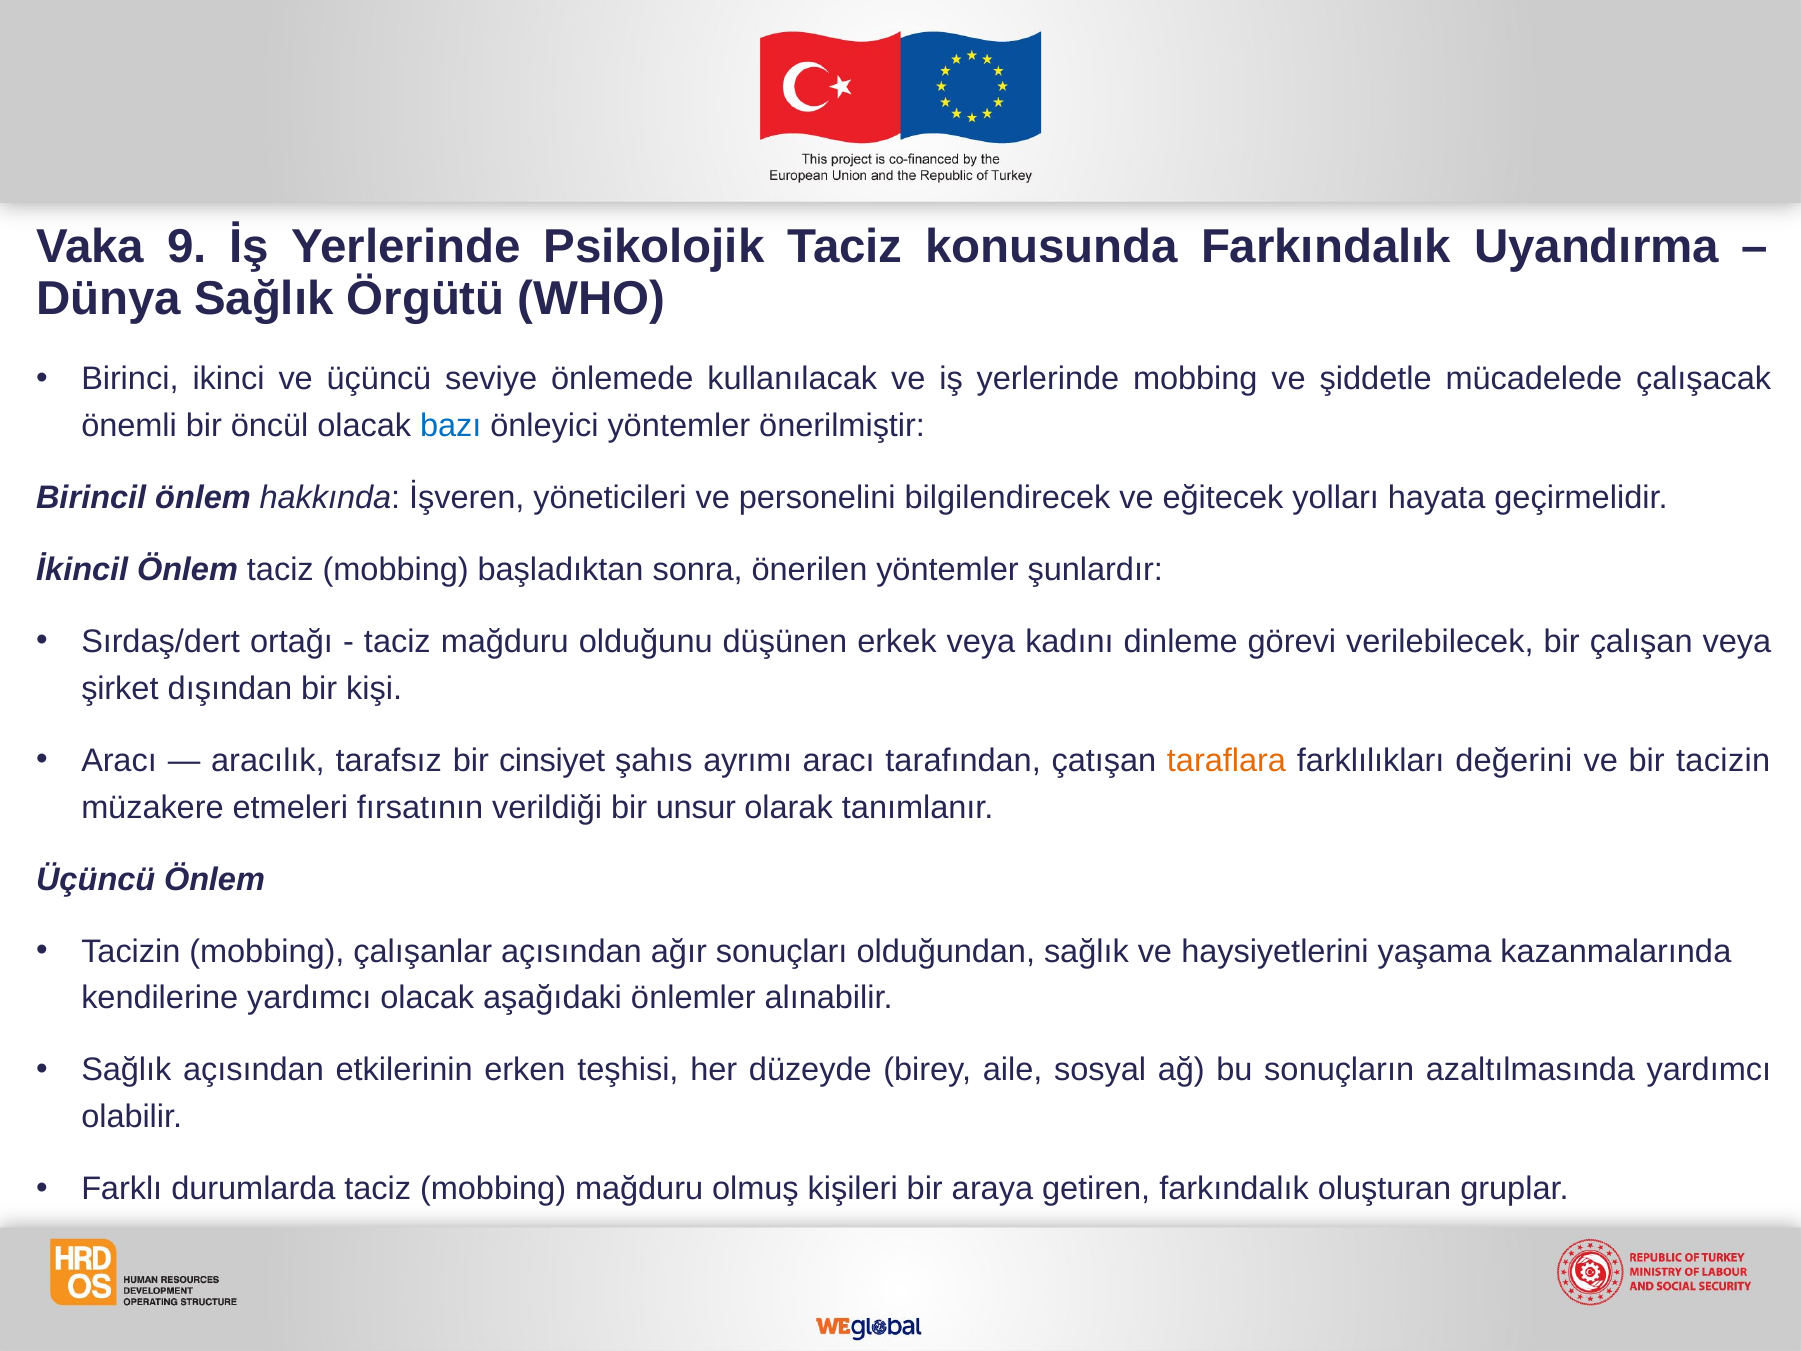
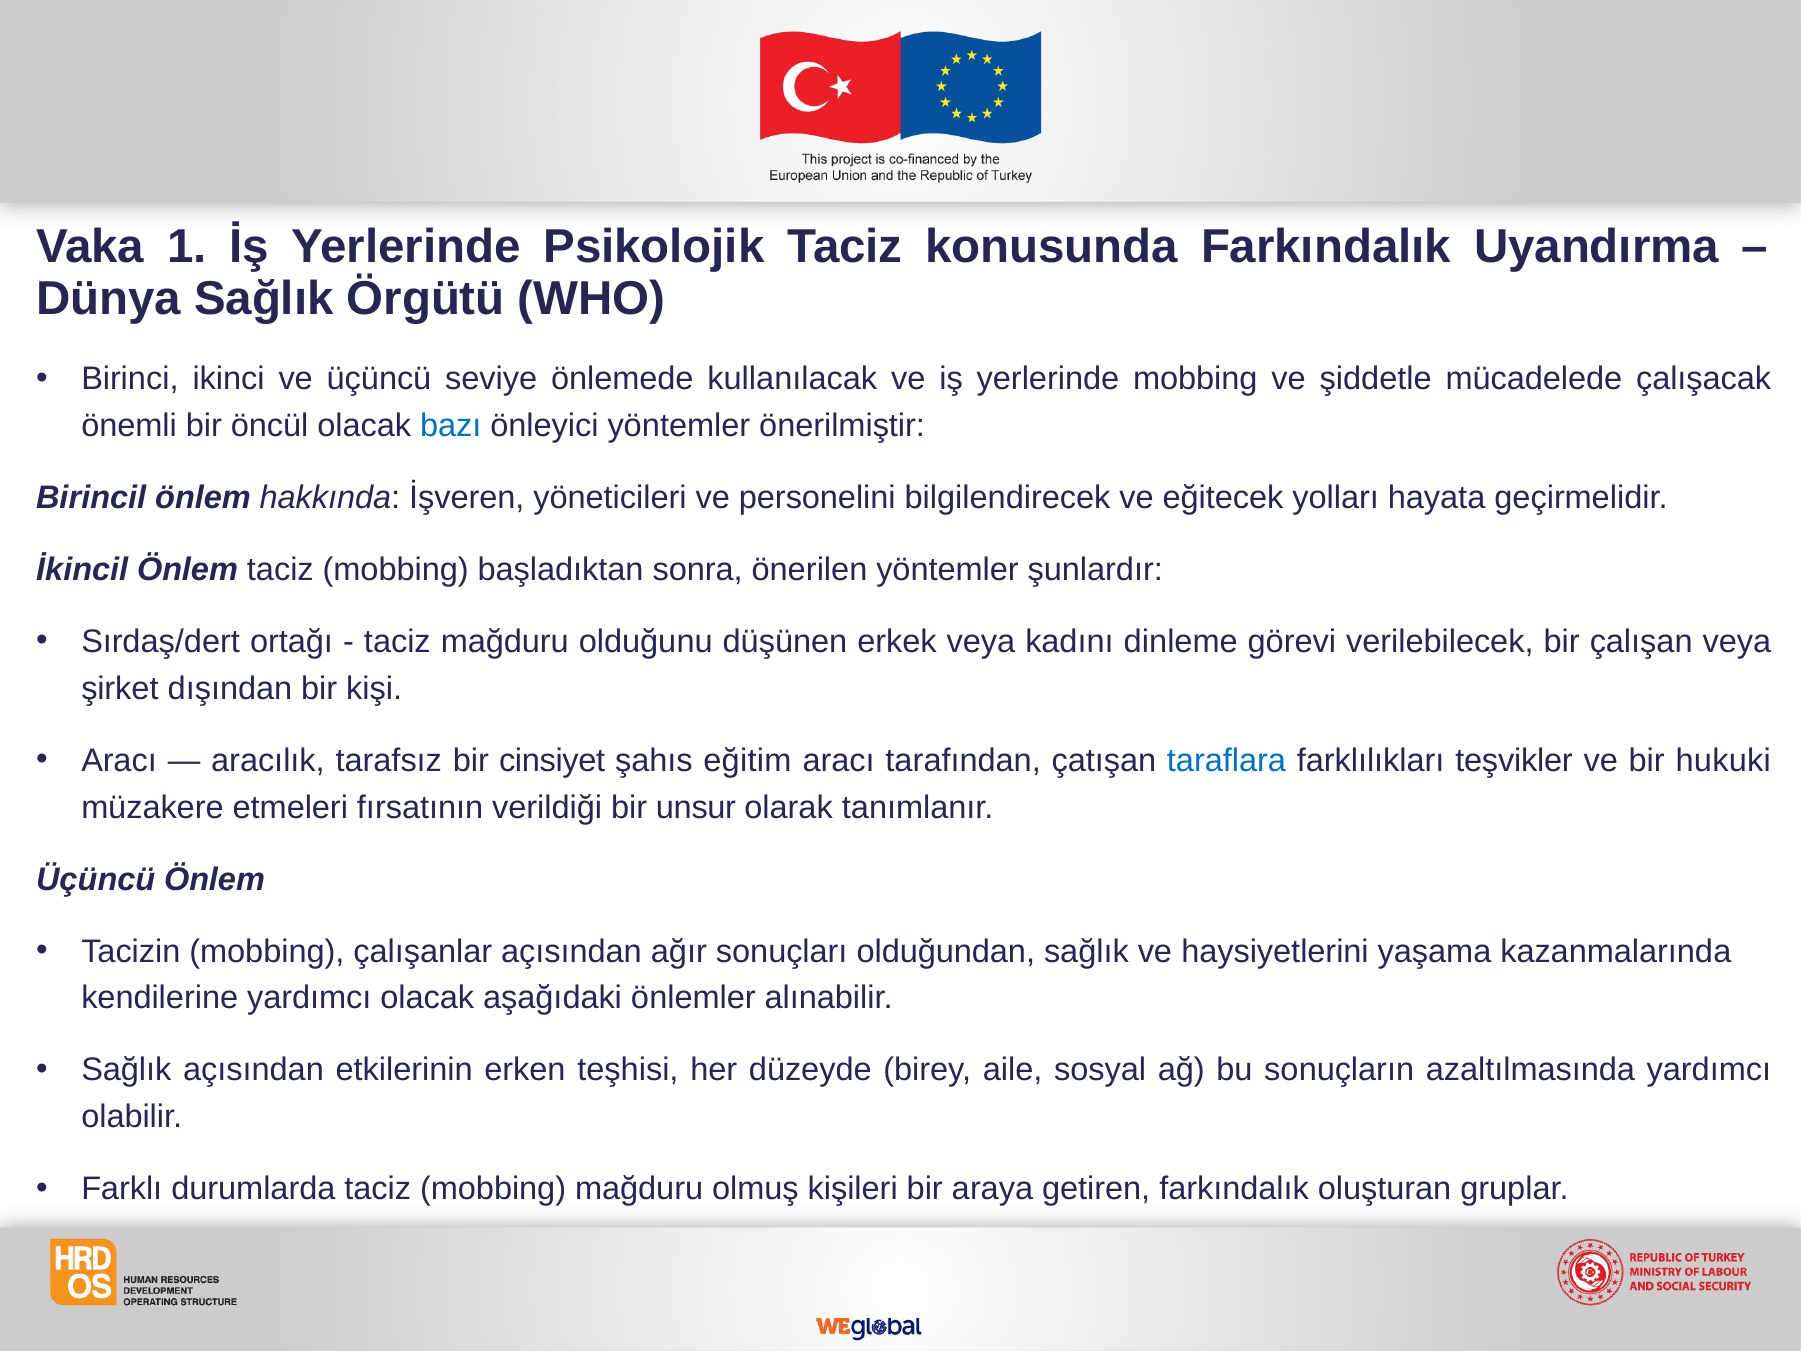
9: 9 -> 1
ayrımı: ayrımı -> eğitim
taraflara colour: orange -> blue
değerini: değerini -> teşvikler
bir tacizin: tacizin -> hukuki
